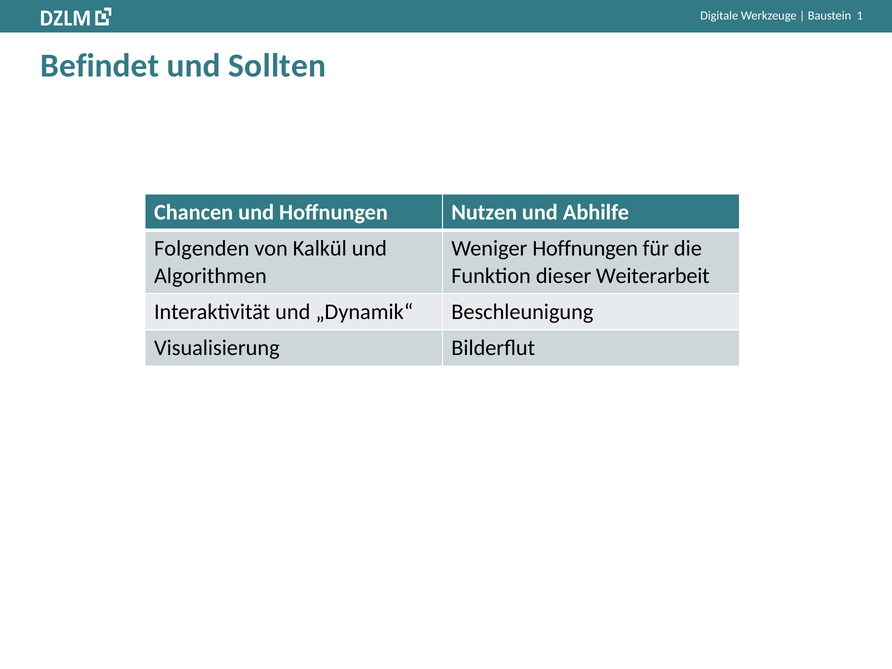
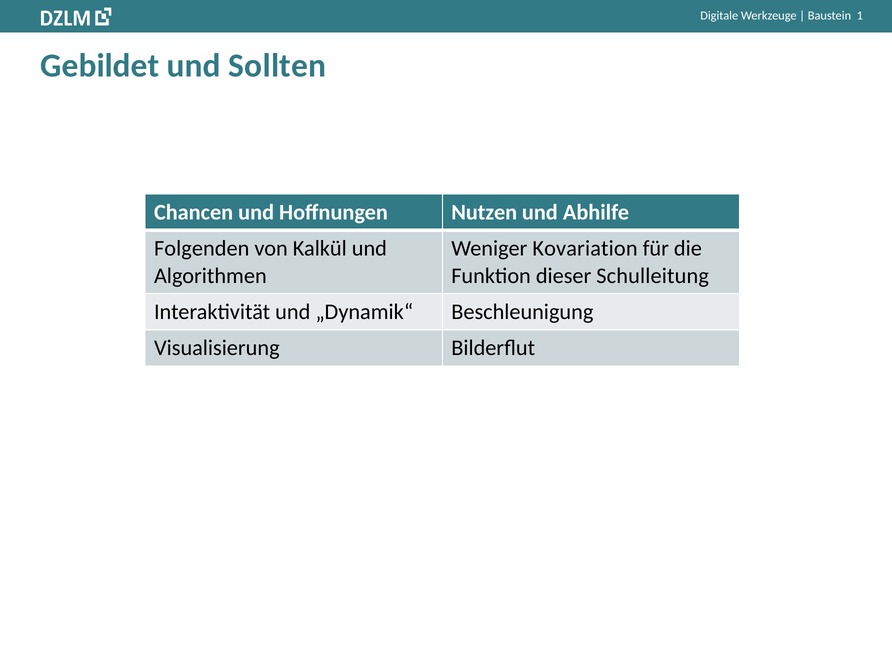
Befindet: Befindet -> Gebildet
Weniger Hoffnungen: Hoffnungen -> Kovariation
Weiterarbeit: Weiterarbeit -> Schulleitung
